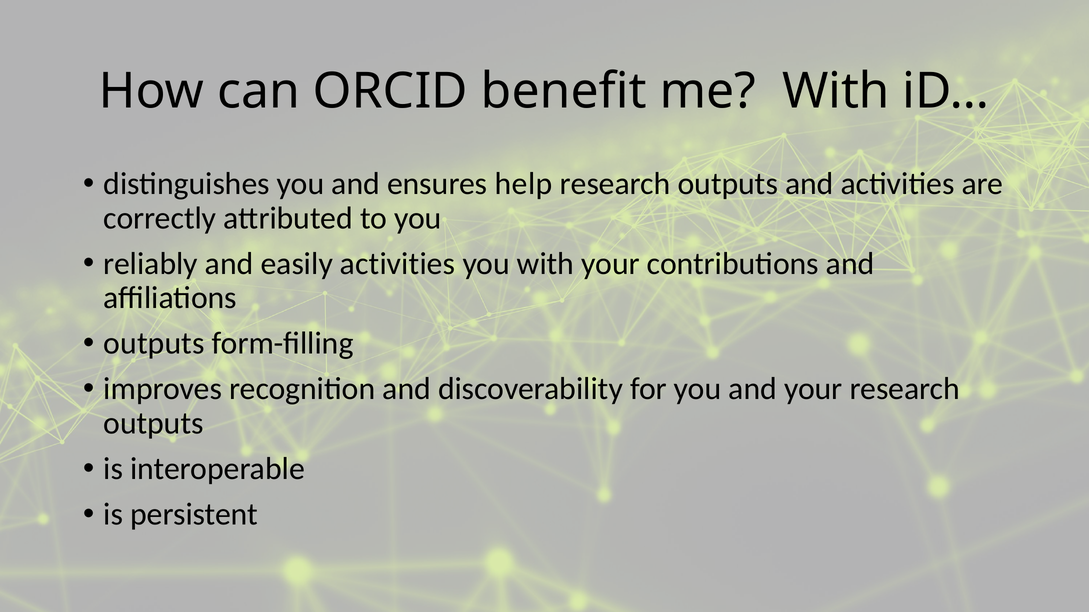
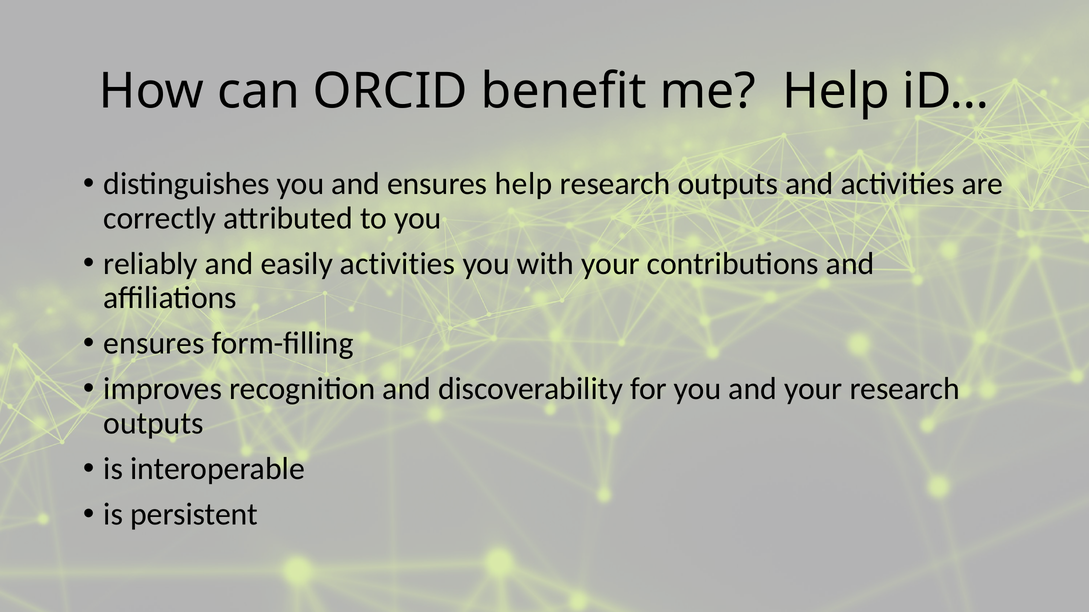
me With: With -> Help
outputs at (154, 344): outputs -> ensures
